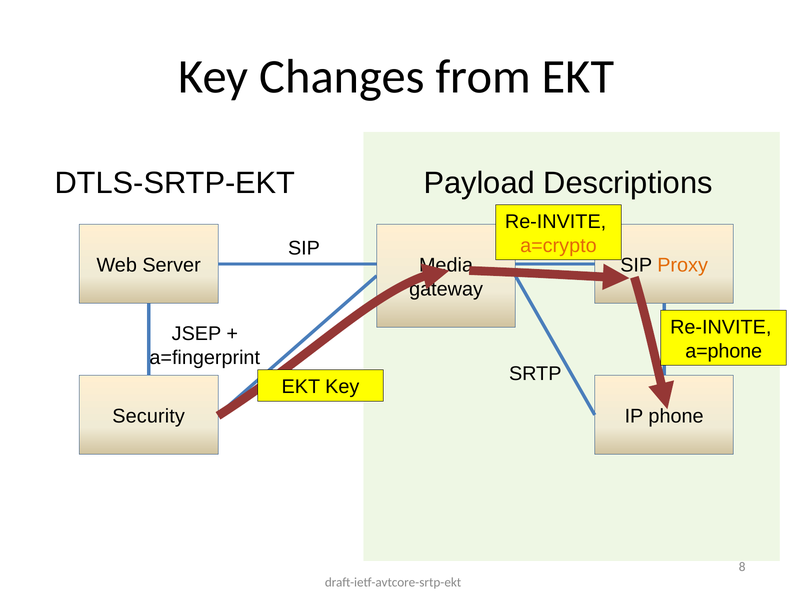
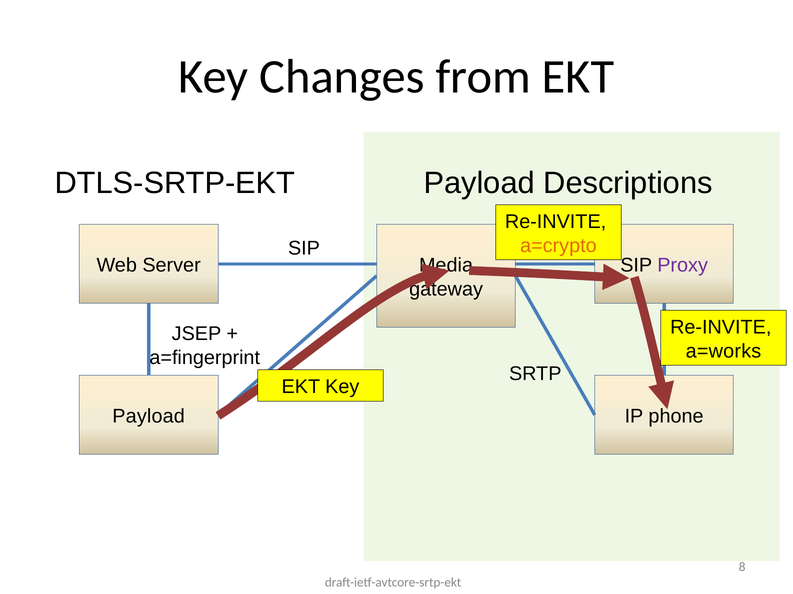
Proxy colour: orange -> purple
a=phone: a=phone -> a=works
Security at (149, 417): Security -> Payload
